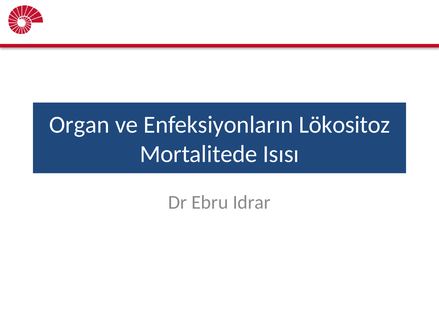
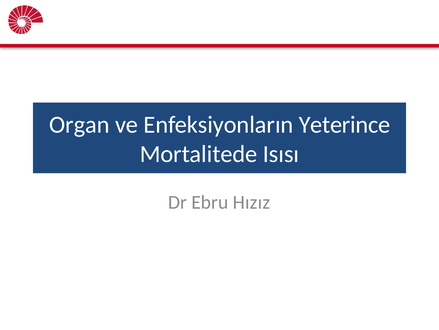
Lökositoz: Lökositoz -> Yeterince
Idrar: Idrar -> Hızız
